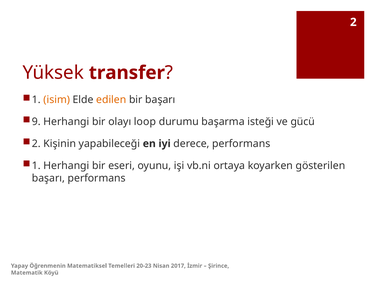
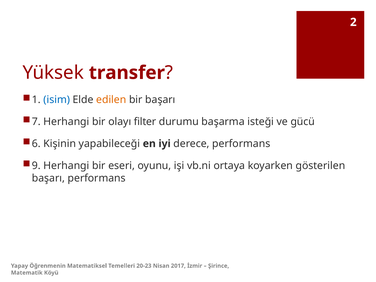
isim colour: orange -> blue
9: 9 -> 7
loop: loop -> filter
2 at (36, 144): 2 -> 6
1 at (36, 166): 1 -> 9
